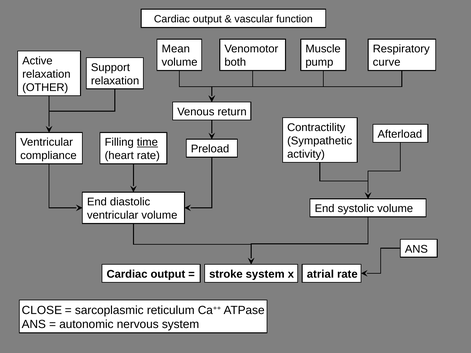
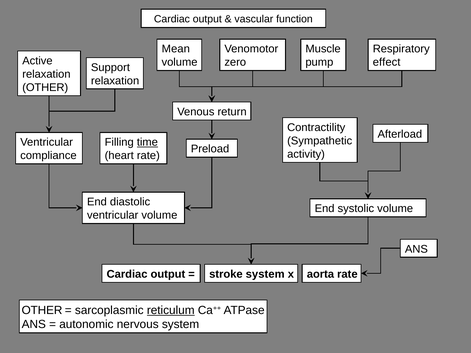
both: both -> zero
curve: curve -> effect
atrial: atrial -> aorta
CLOSE at (42, 310): CLOSE -> OTHER
reticulum underline: none -> present
